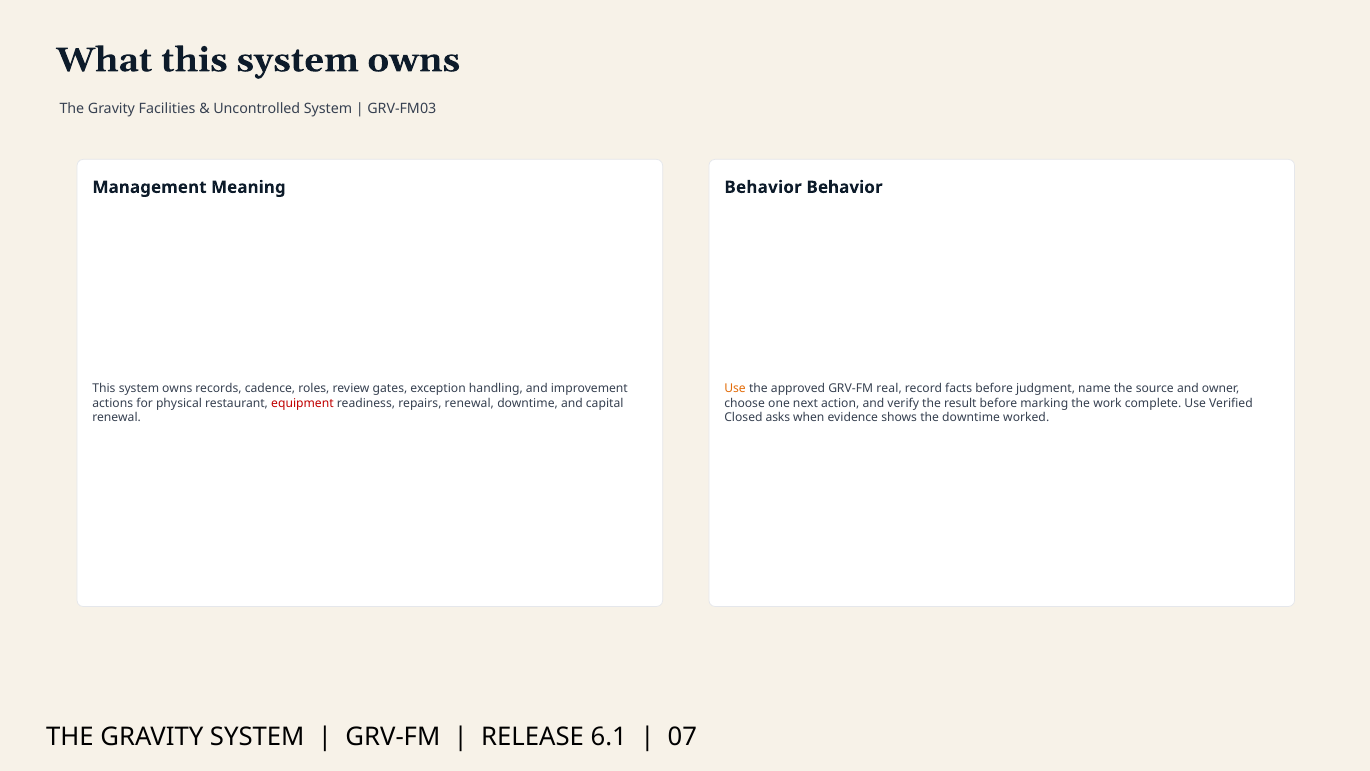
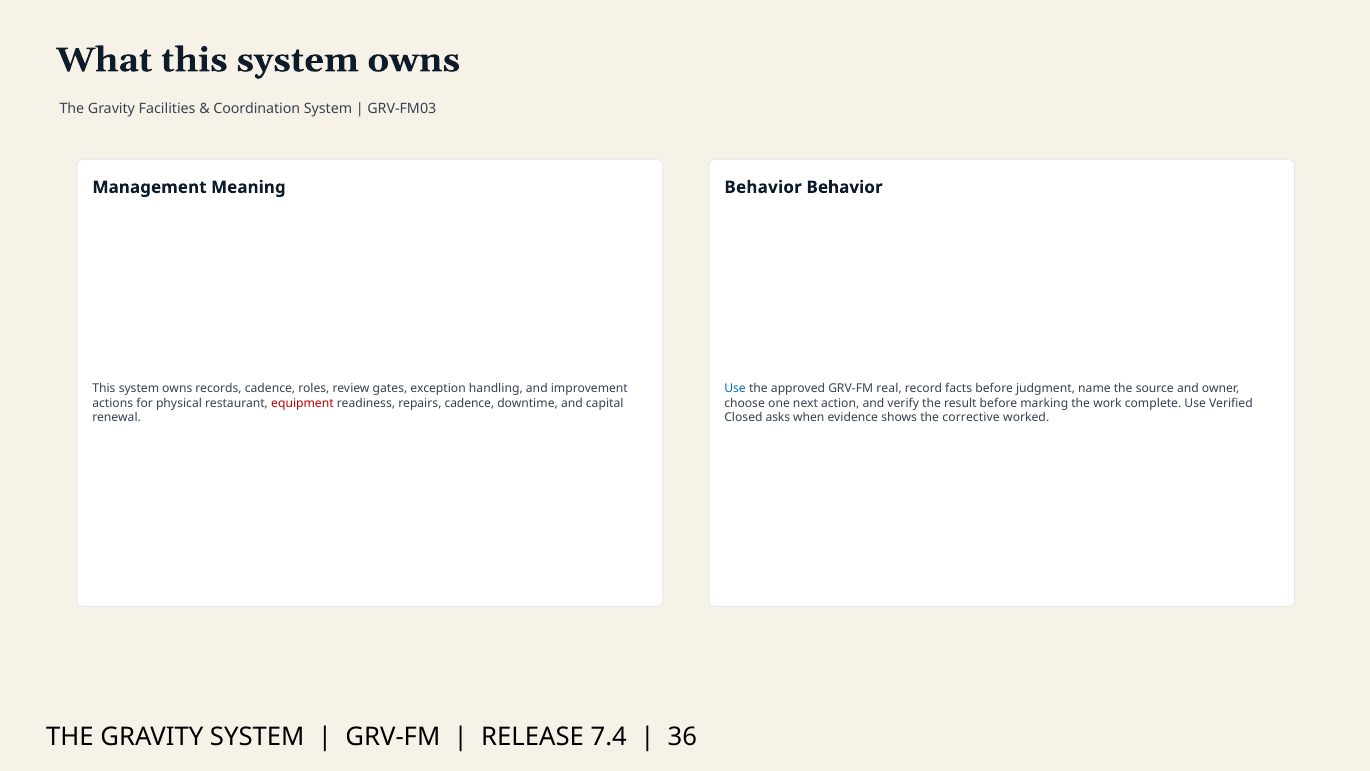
Uncontrolled: Uncontrolled -> Coordination
Use at (735, 388) colour: orange -> blue
repairs renewal: renewal -> cadence
the downtime: downtime -> corrective
6.1: 6.1 -> 7.4
07: 07 -> 36
